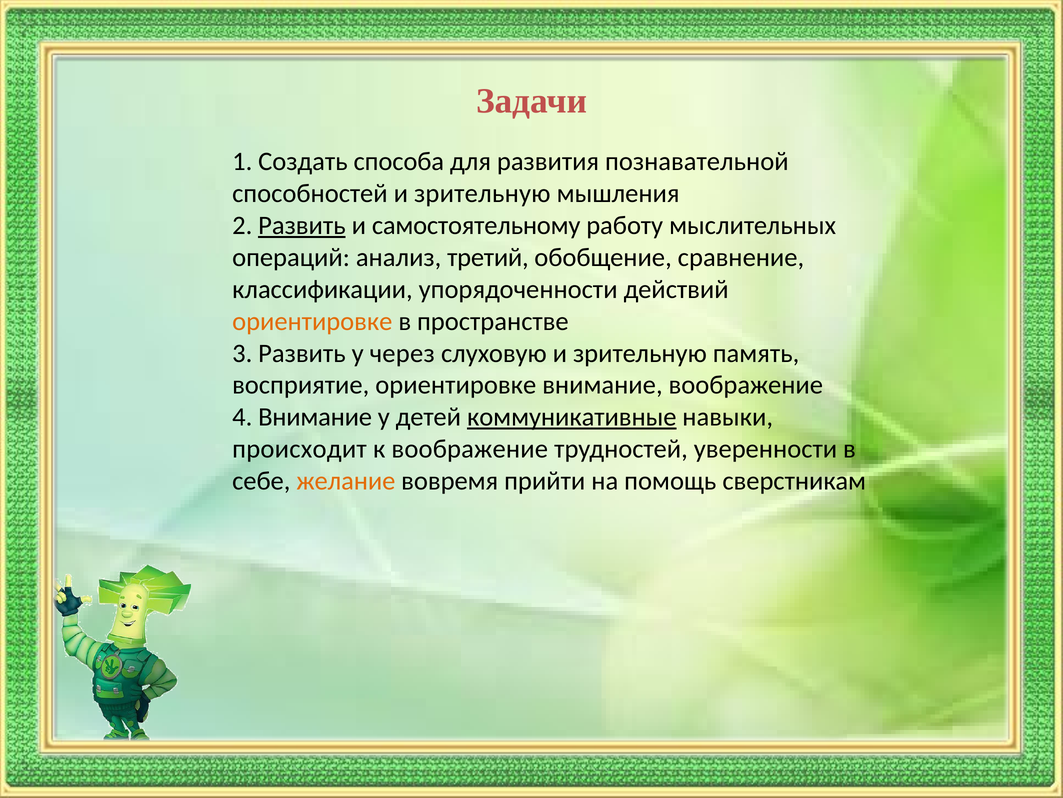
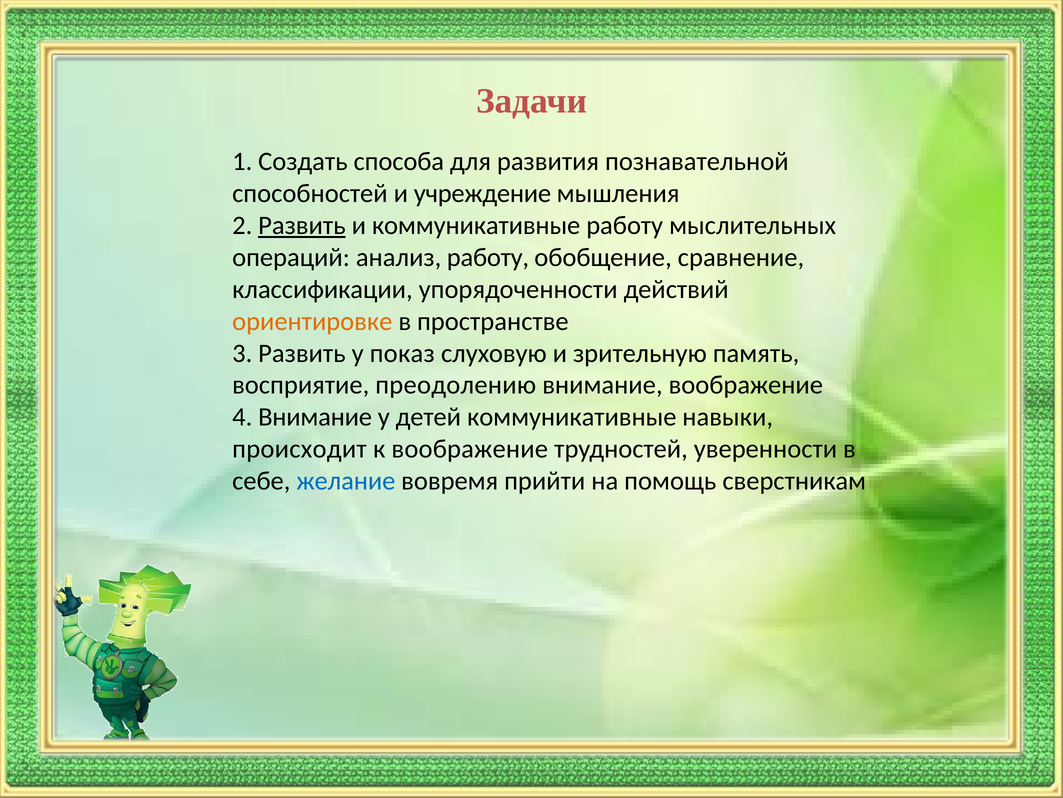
способностей и зрительную: зрительную -> учреждение
и самостоятельному: самостоятельному -> коммуникативные
анализ третий: третий -> работу
через: через -> показ
восприятие ориентировке: ориентировке -> преодолению
коммуникативные at (572, 417) underline: present -> none
желание colour: orange -> blue
